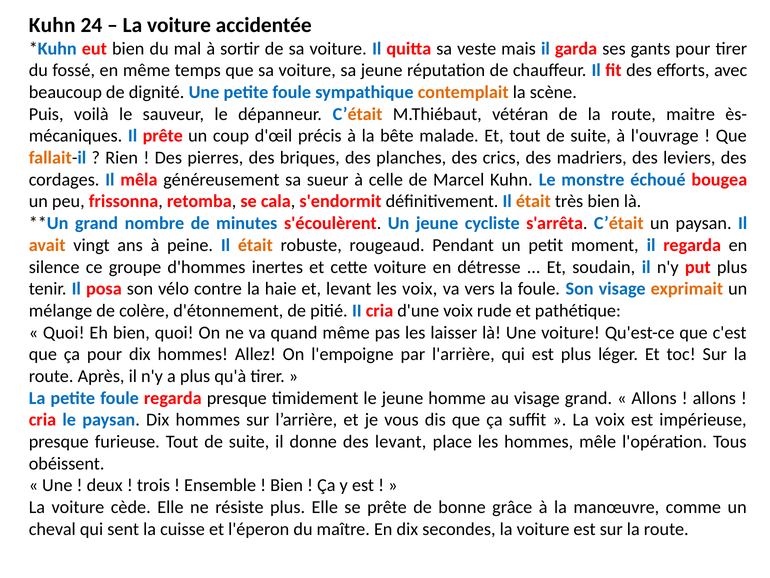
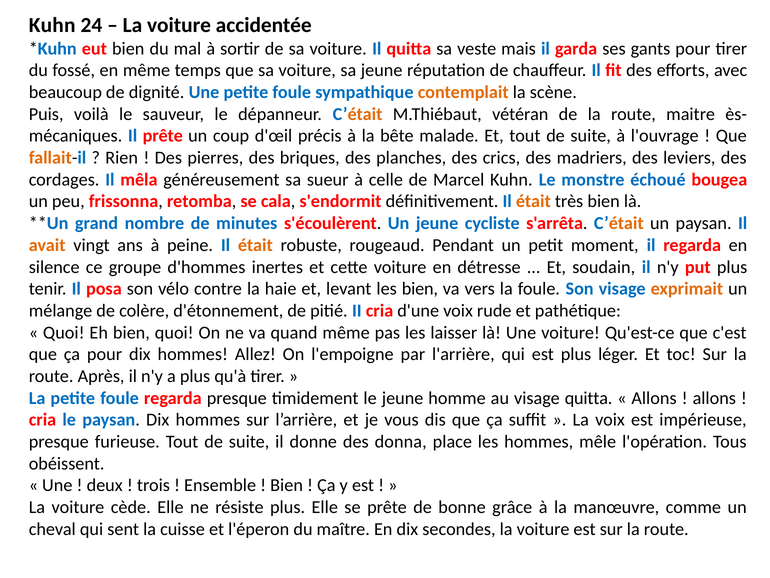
les voix: voix -> bien
visage grand: grand -> quitta
des levant: levant -> donna
